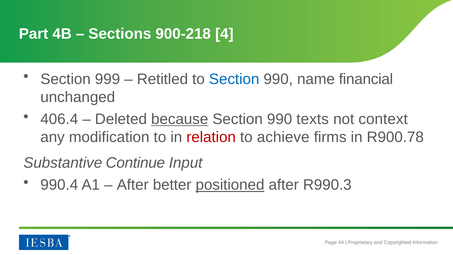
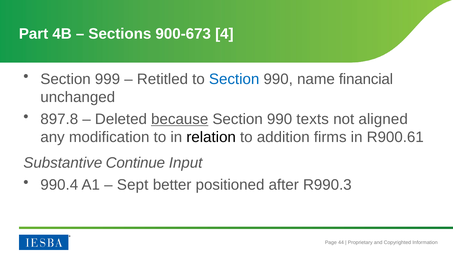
900-218: 900-218 -> 900-673
406.4: 406.4 -> 897.8
context: context -> aligned
relation colour: red -> black
achieve: achieve -> addition
R900.78: R900.78 -> R900.61
After at (133, 185): After -> Sept
positioned underline: present -> none
